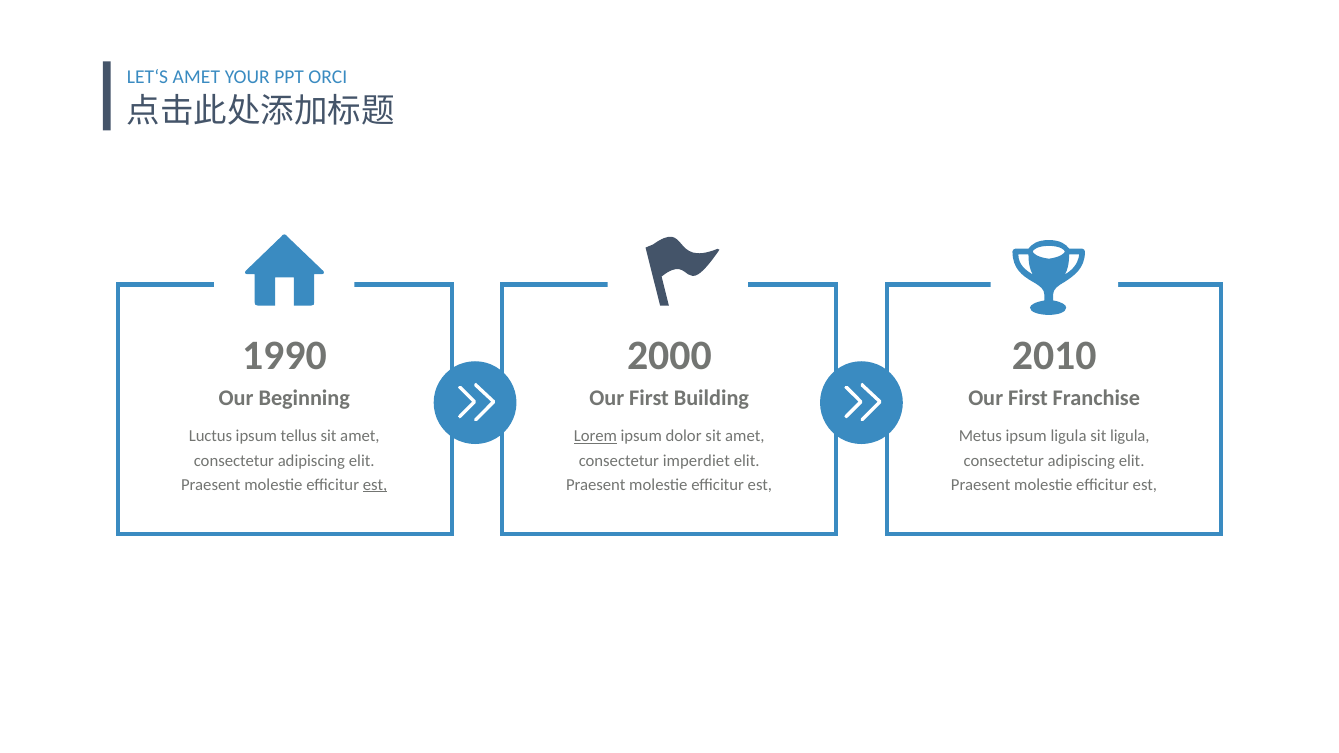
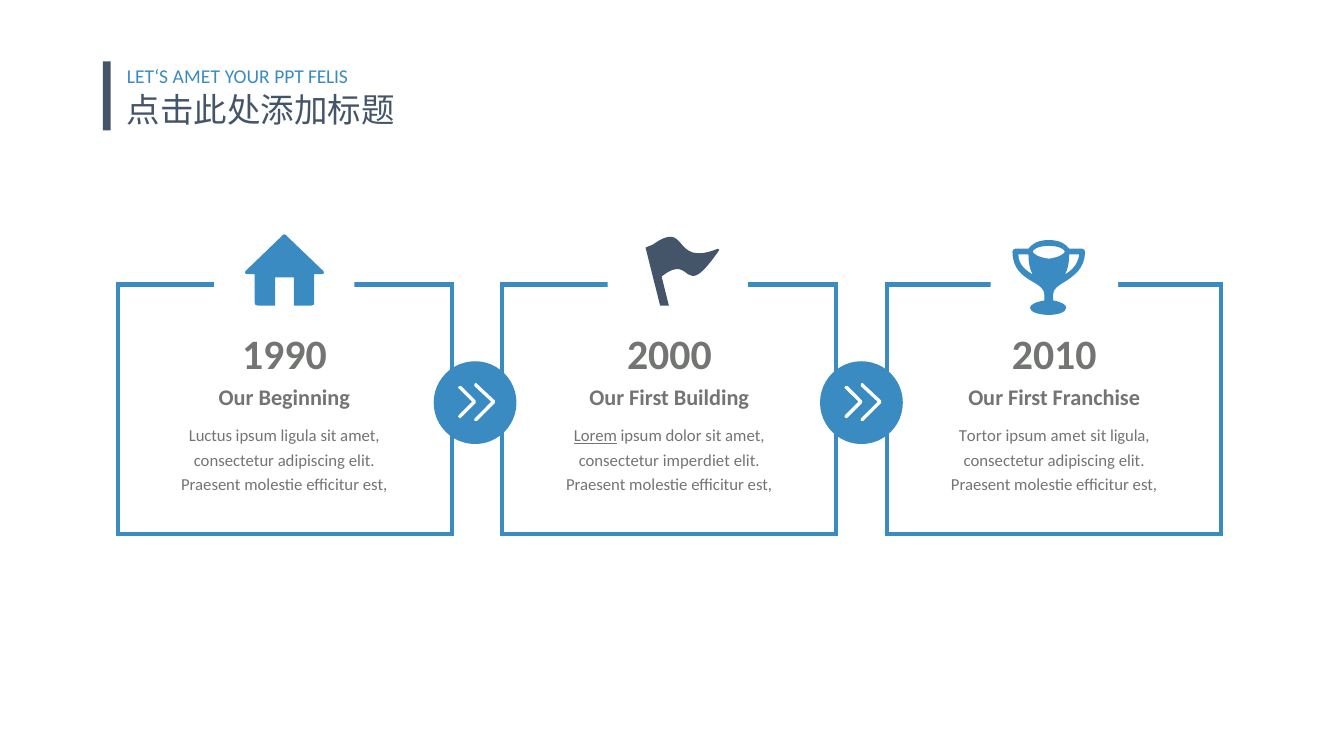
ORCI: ORCI -> FELIS
ipsum tellus: tellus -> ligula
Metus: Metus -> Tortor
ipsum ligula: ligula -> amet
est at (375, 485) underline: present -> none
